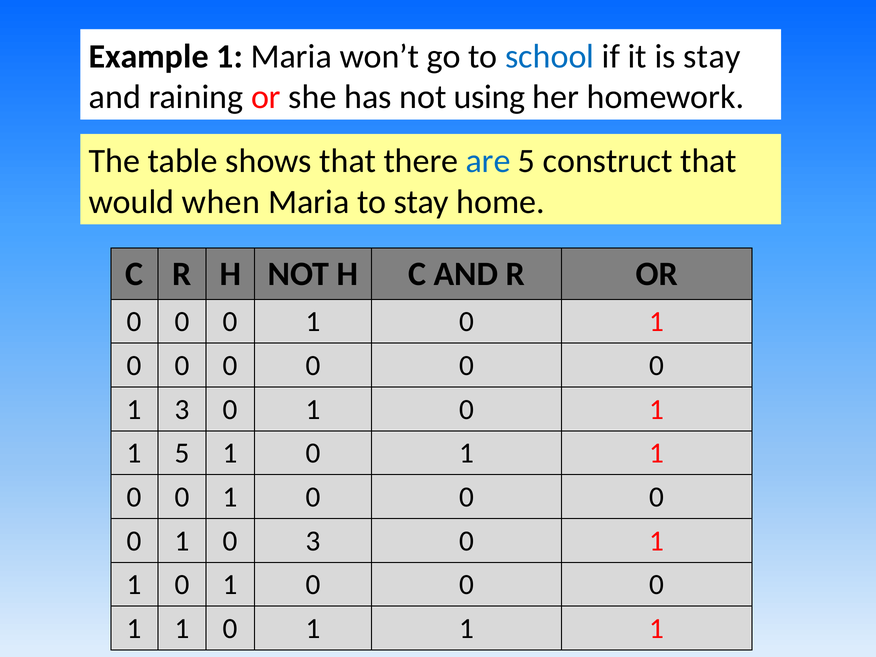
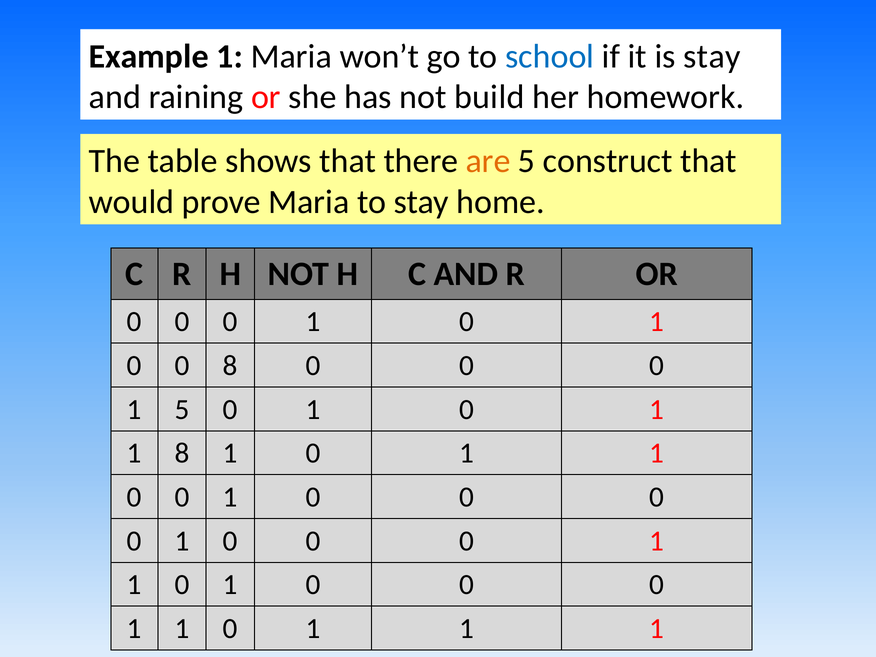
using: using -> build
are colour: blue -> orange
when: when -> prove
0 at (230, 366): 0 -> 8
1 3: 3 -> 5
1 5: 5 -> 8
3 at (313, 541): 3 -> 0
